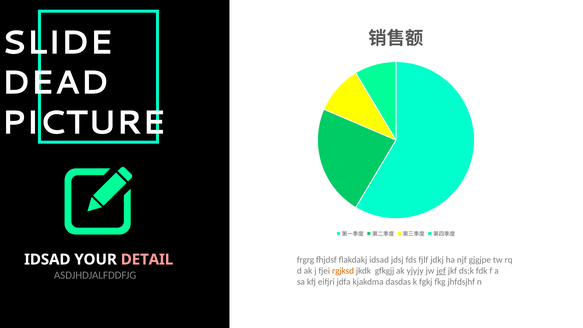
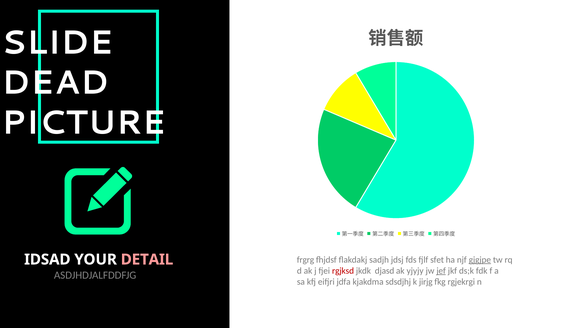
flakdakj idsad: idsad -> sadjh
jdkj: jdkj -> sfet
gjgjpe underline: none -> present
rgjksd colour: orange -> red
gfkgjj: gfkgjj -> djasd
dasdas: dasdas -> sdsdjhj
fgkj: fgkj -> jirjg
jhfdsjhf: jhfdsjhf -> rgjekrgi
